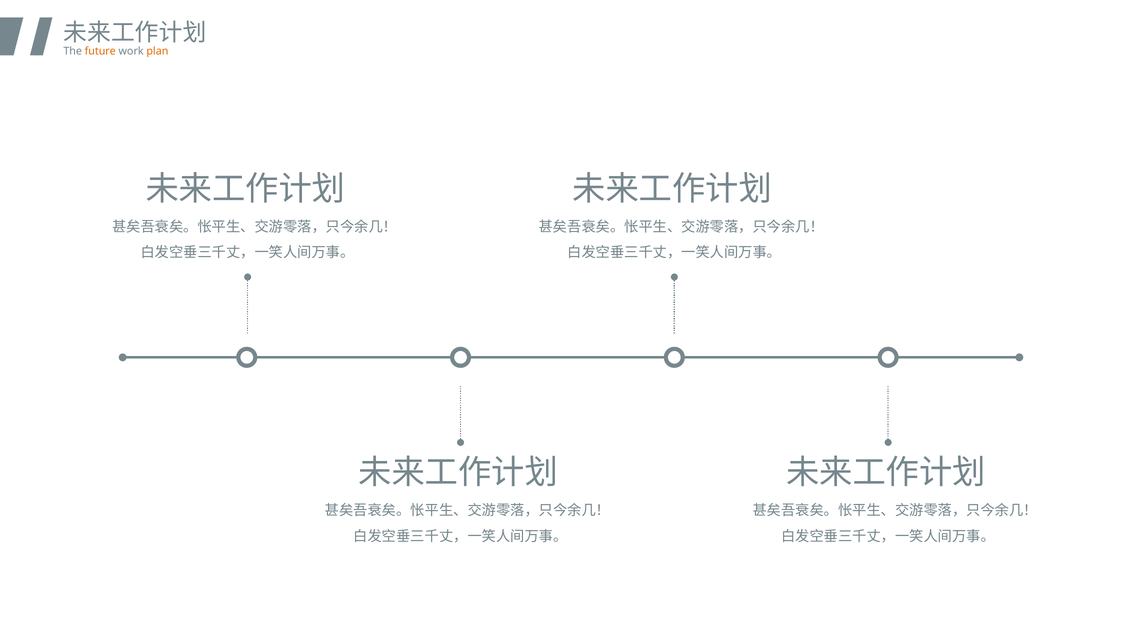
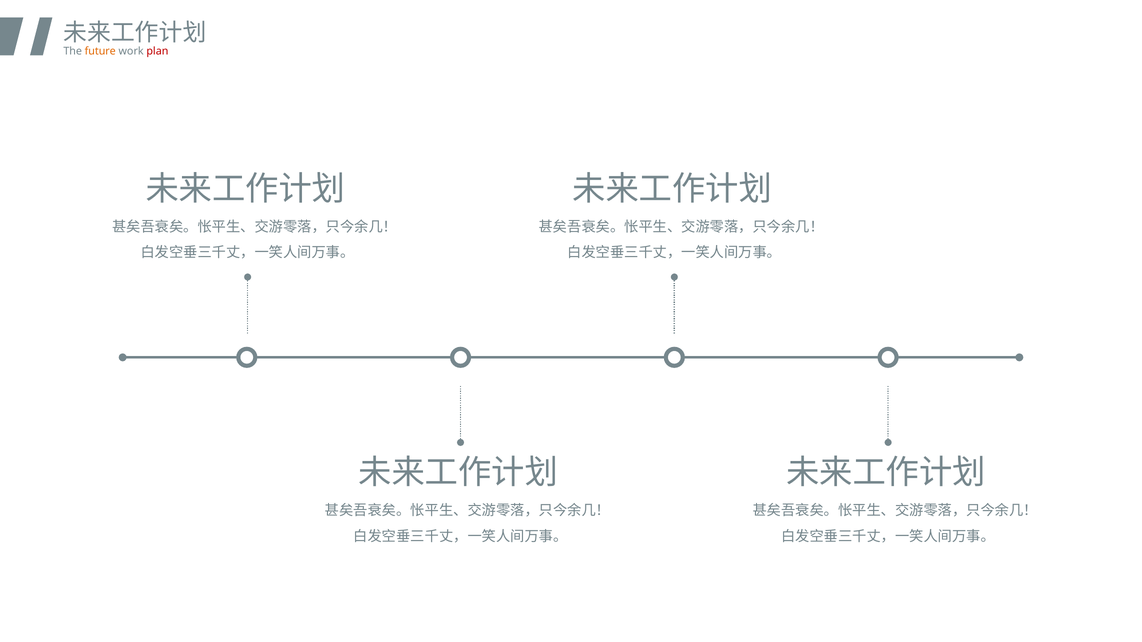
plan colour: orange -> red
